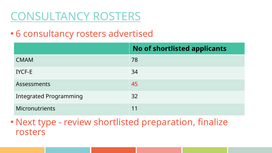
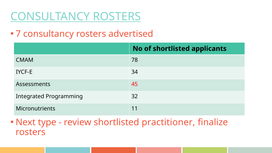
6: 6 -> 7
preparation: preparation -> practitioner
